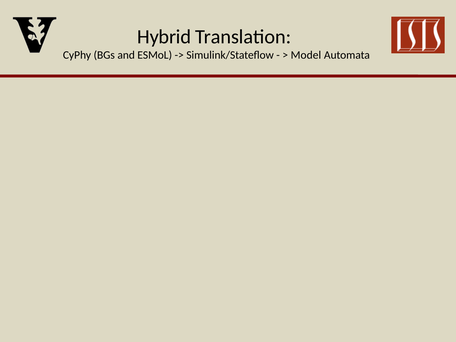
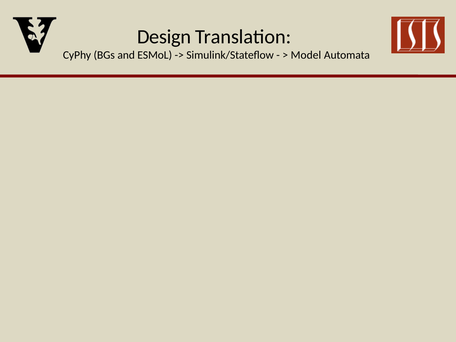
Hybrid: Hybrid -> Design
